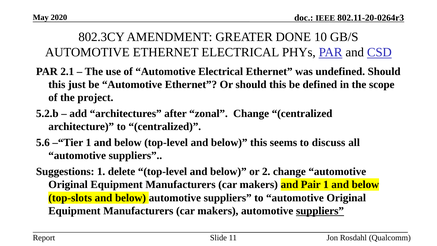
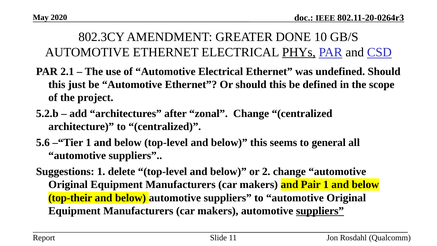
PHYs underline: none -> present
discuss: discuss -> general
top-slots: top-slots -> top-their
